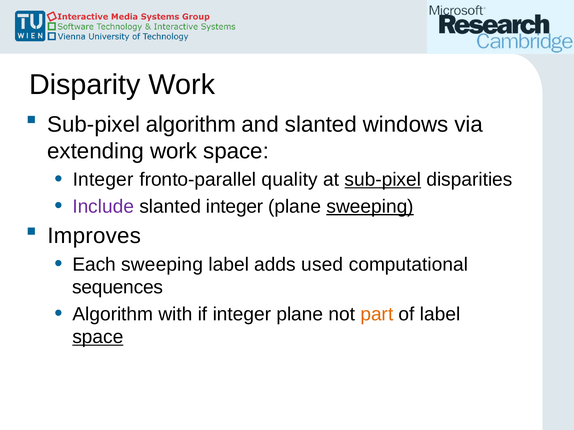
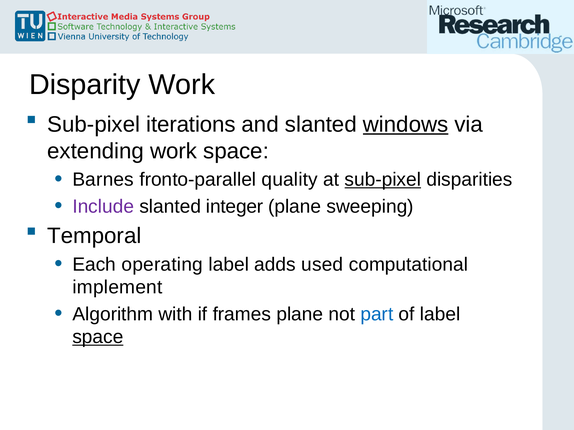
Sub-pixel algorithm: algorithm -> iterations
windows underline: none -> present
Integer at (103, 180): Integer -> Barnes
sweeping at (370, 207) underline: present -> none
Improves: Improves -> Temporal
Each sweeping: sweeping -> operating
sequences: sequences -> implement
if integer: integer -> frames
part colour: orange -> blue
